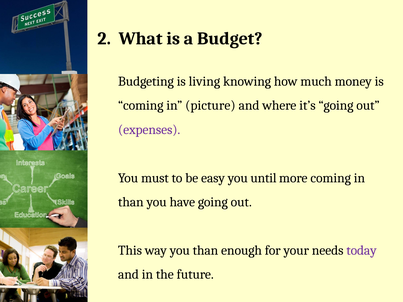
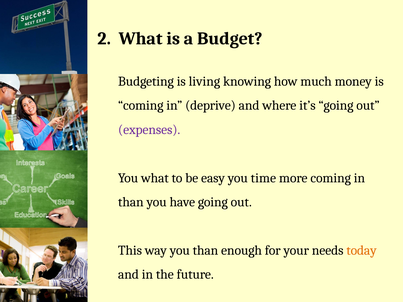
picture: picture -> deprive
You must: must -> what
until: until -> time
today colour: purple -> orange
